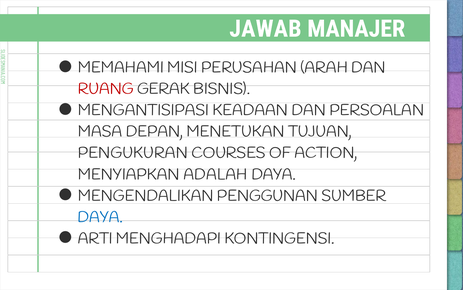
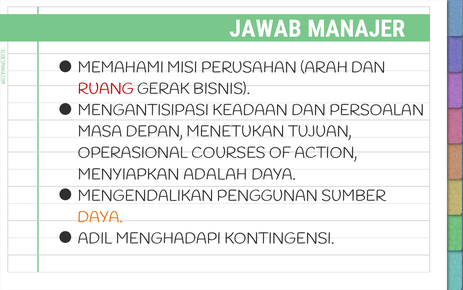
PENGUKURAN: PENGUKURAN -> OPERASIONAL
DAYA at (100, 216) colour: blue -> orange
ARTI: ARTI -> ADIL
